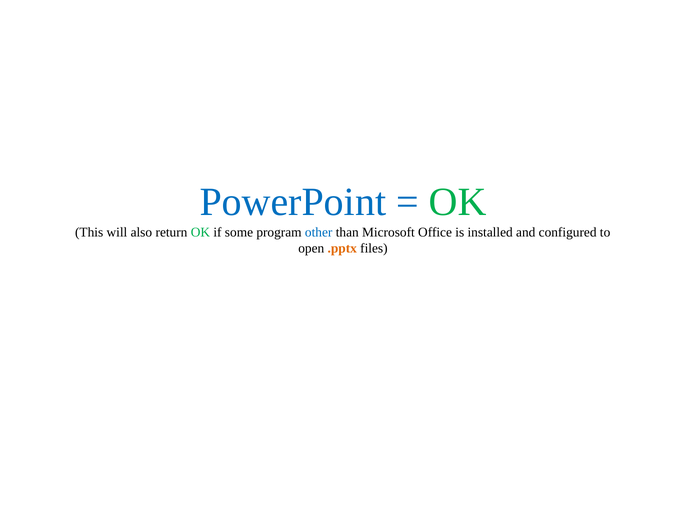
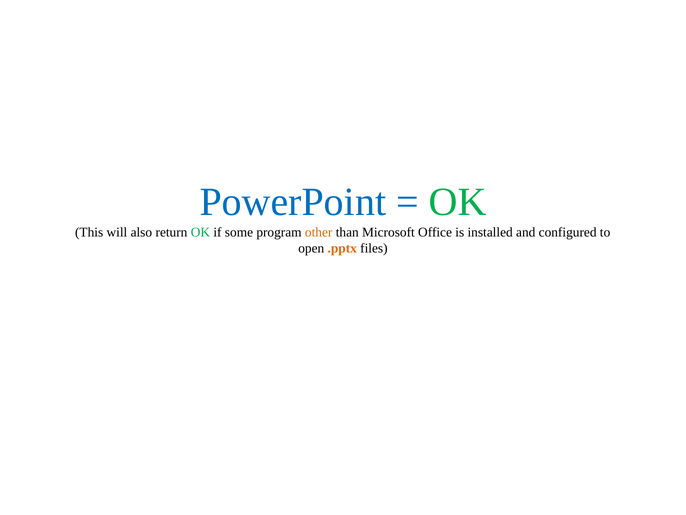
other colour: blue -> orange
